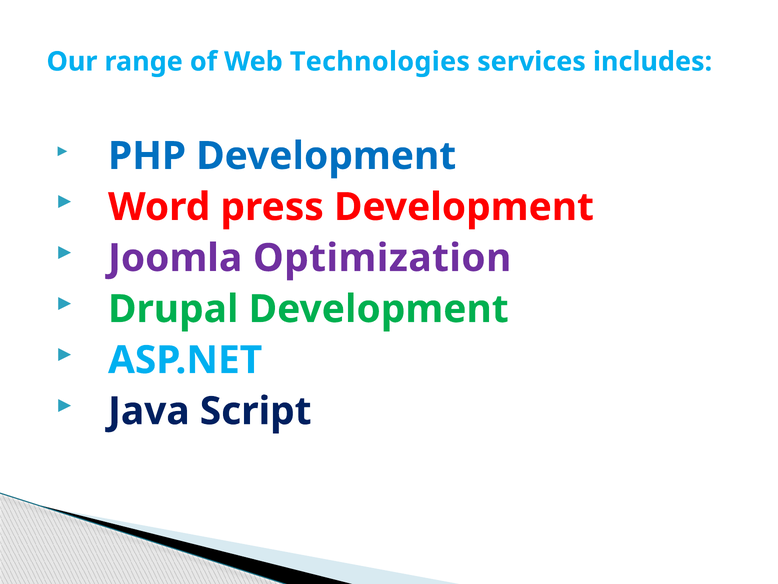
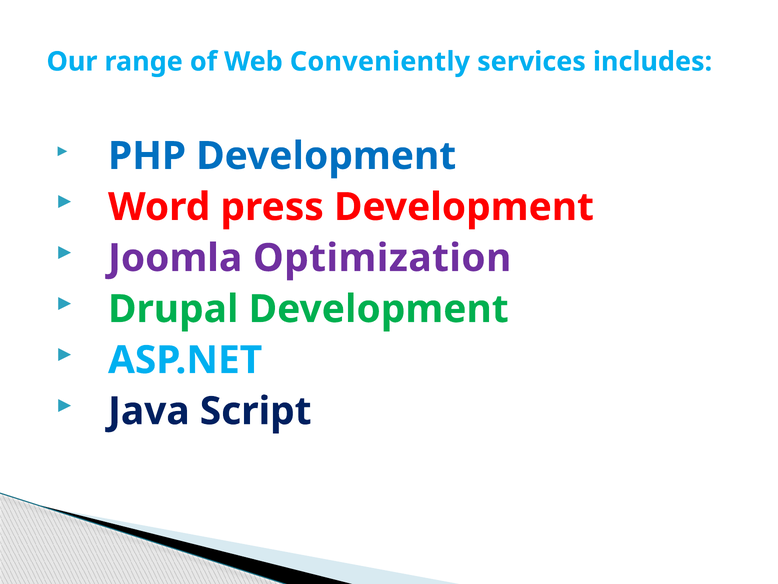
Technologies: Technologies -> Conveniently
